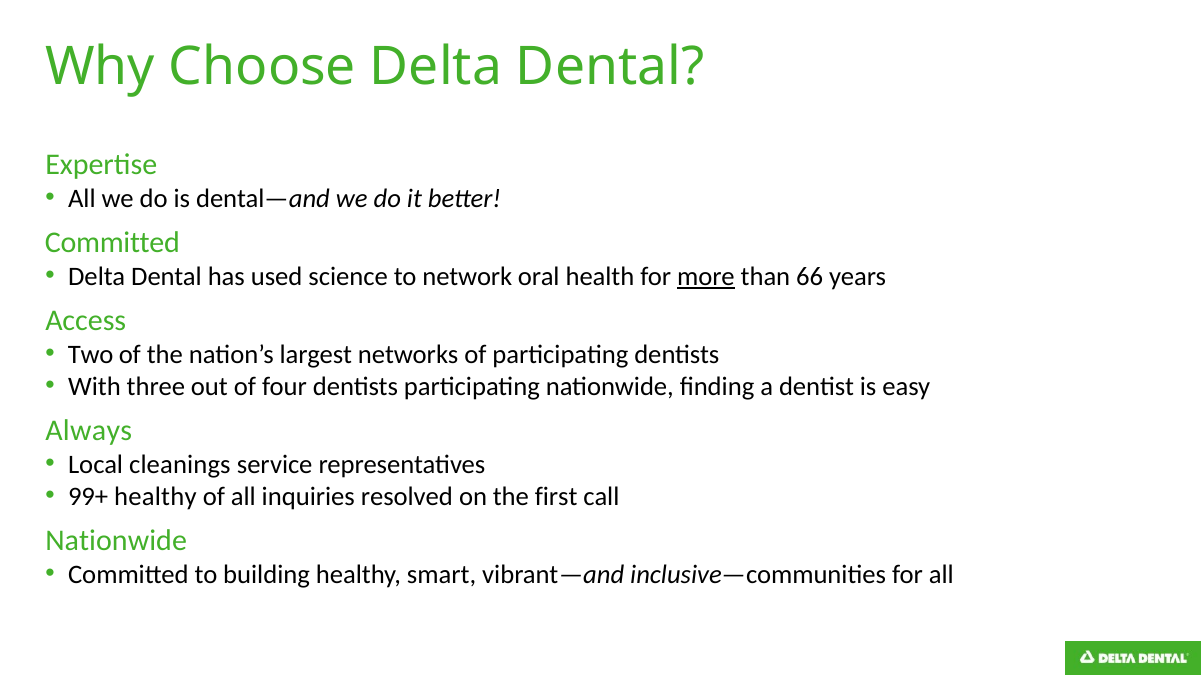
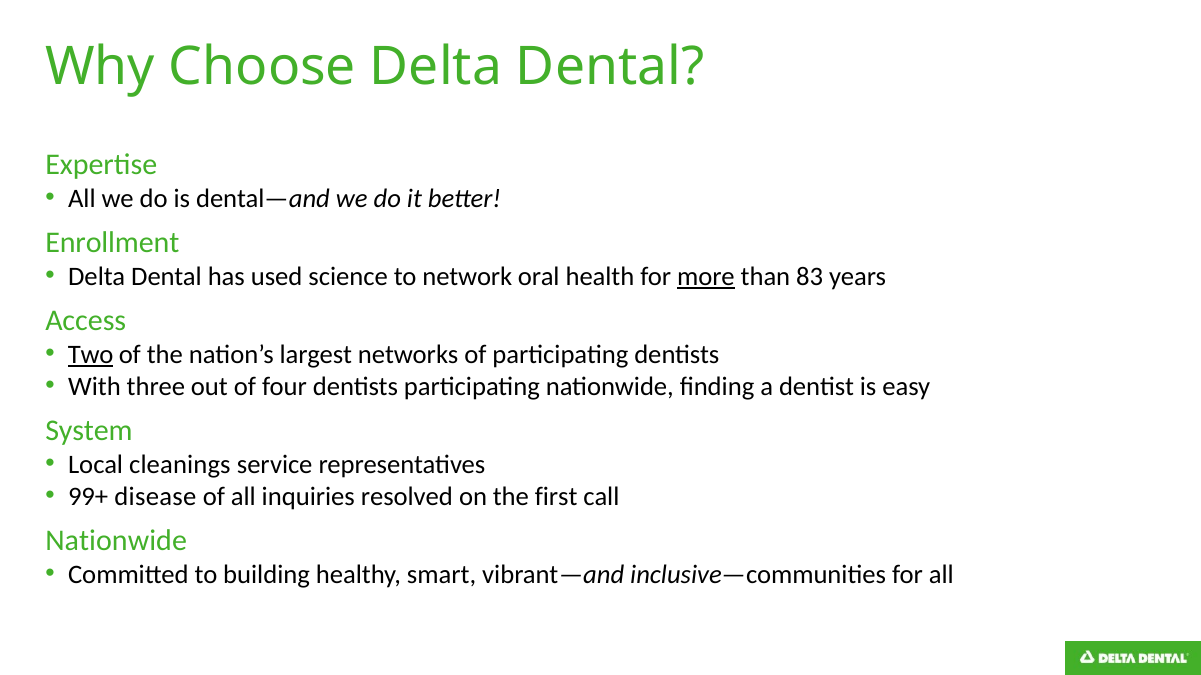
Committed at (112, 243): Committed -> Enrollment
66: 66 -> 83
Two underline: none -> present
Always: Always -> System
99+ healthy: healthy -> disease
